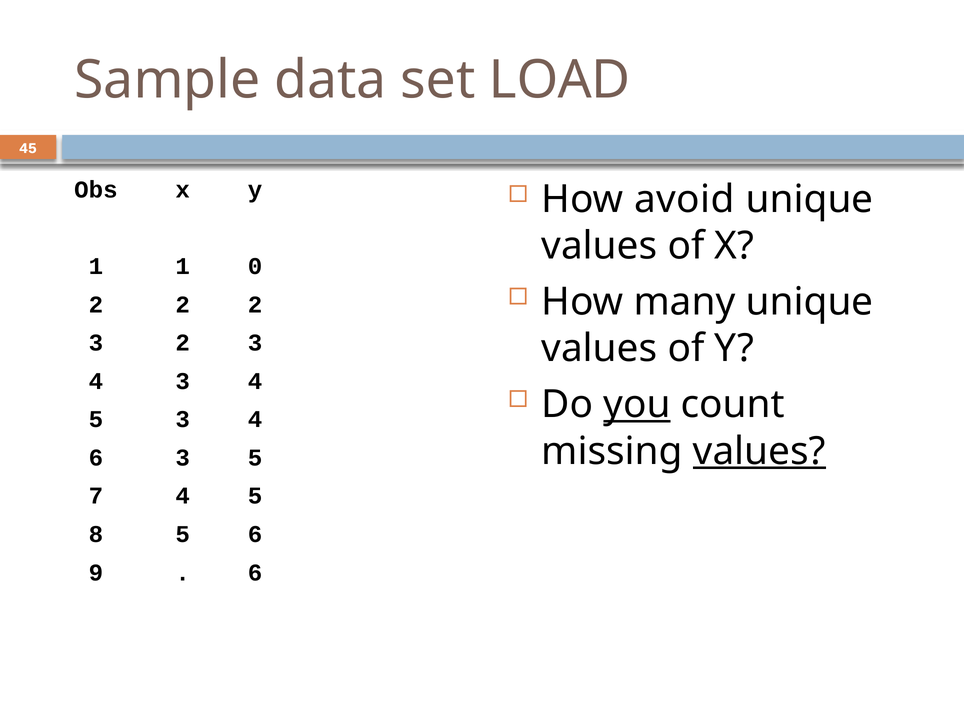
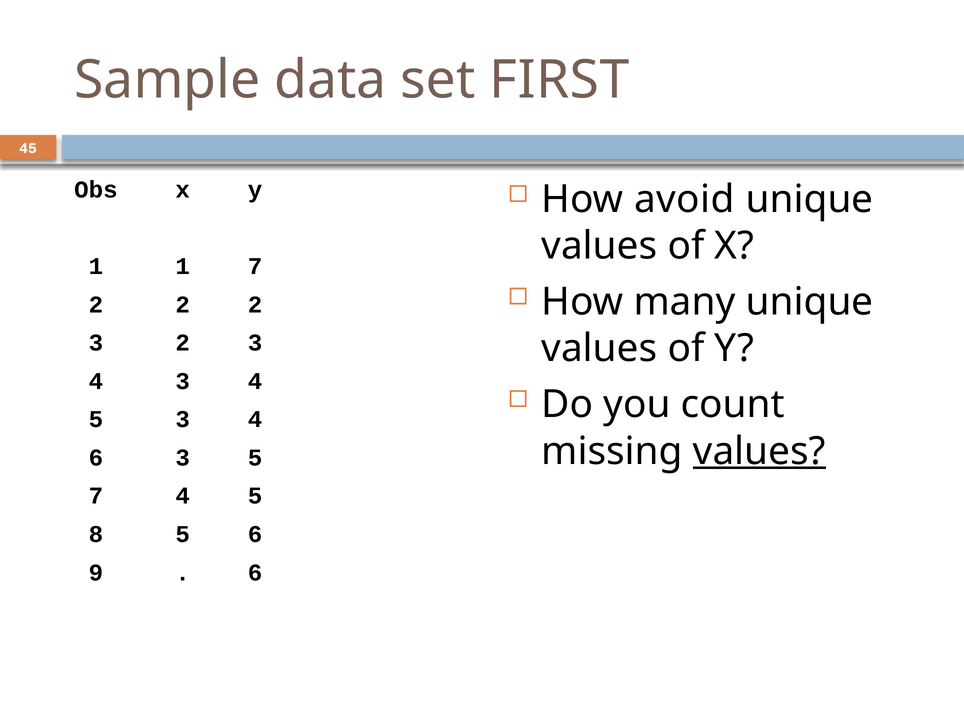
LOAD: LOAD -> FIRST
1 0: 0 -> 7
you underline: present -> none
